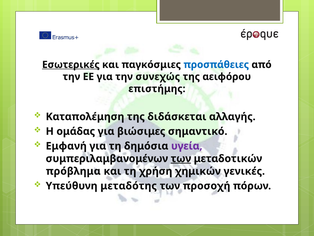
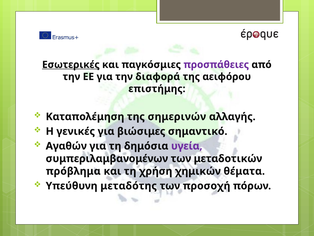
προσπάθειες colour: blue -> purple
συνεχώς: συνεχώς -> διαφορά
διδάσκεται: διδάσκεται -> σημερινών
ομάδας: ομάδας -> γενικές
Εμφανή: Εμφανή -> Αγαθών
των at (181, 158) underline: present -> none
γενικές: γενικές -> θέματα
